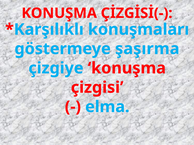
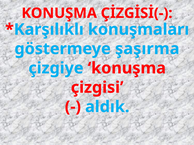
elma: elma -> aldık
